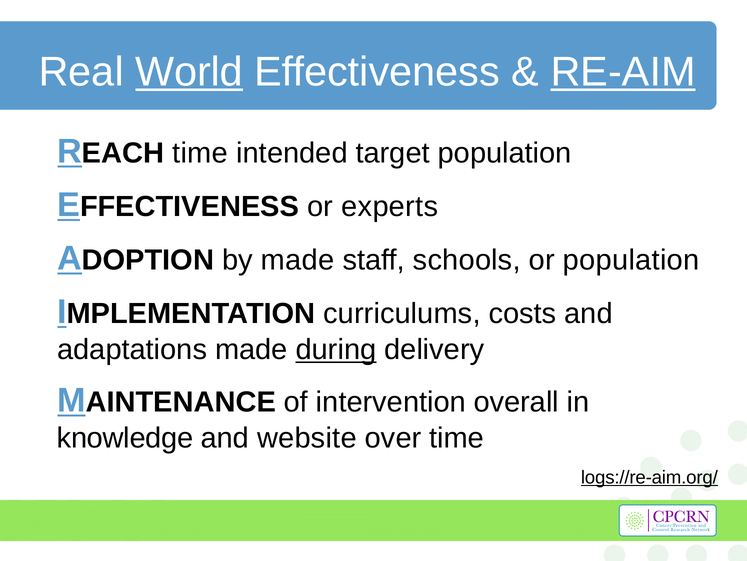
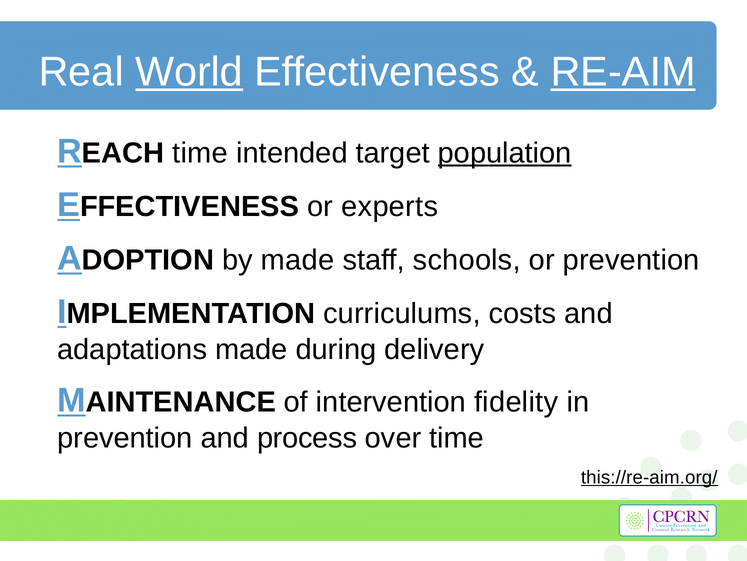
population at (505, 153) underline: none -> present
or population: population -> prevention
during underline: present -> none
overall: overall -> fidelity
knowledge at (125, 438): knowledge -> prevention
website: website -> process
logs://re-aim.org/: logs://re-aim.org/ -> this://re-aim.org/
